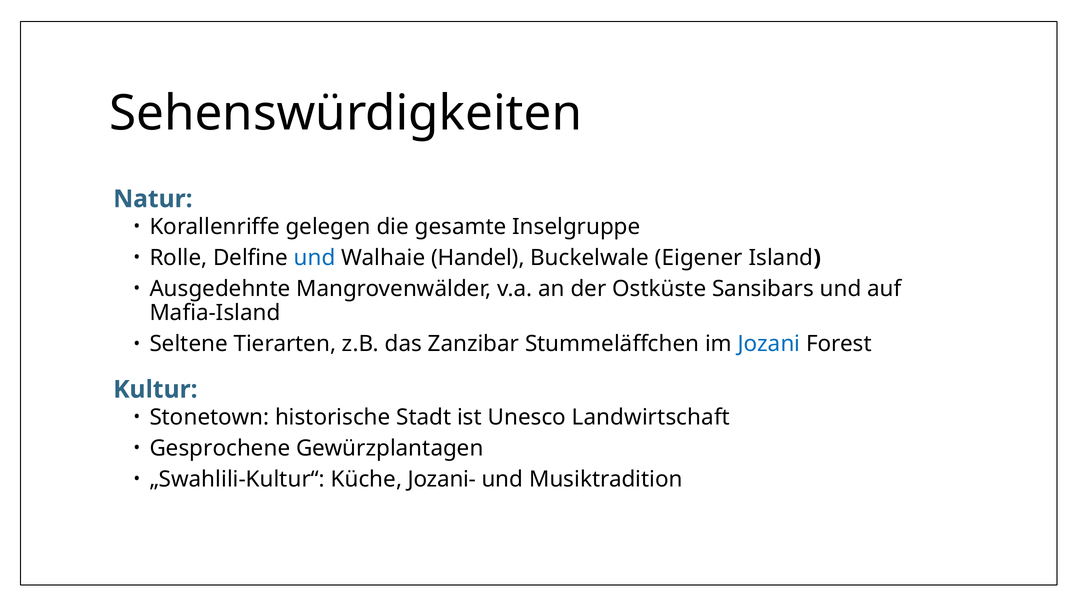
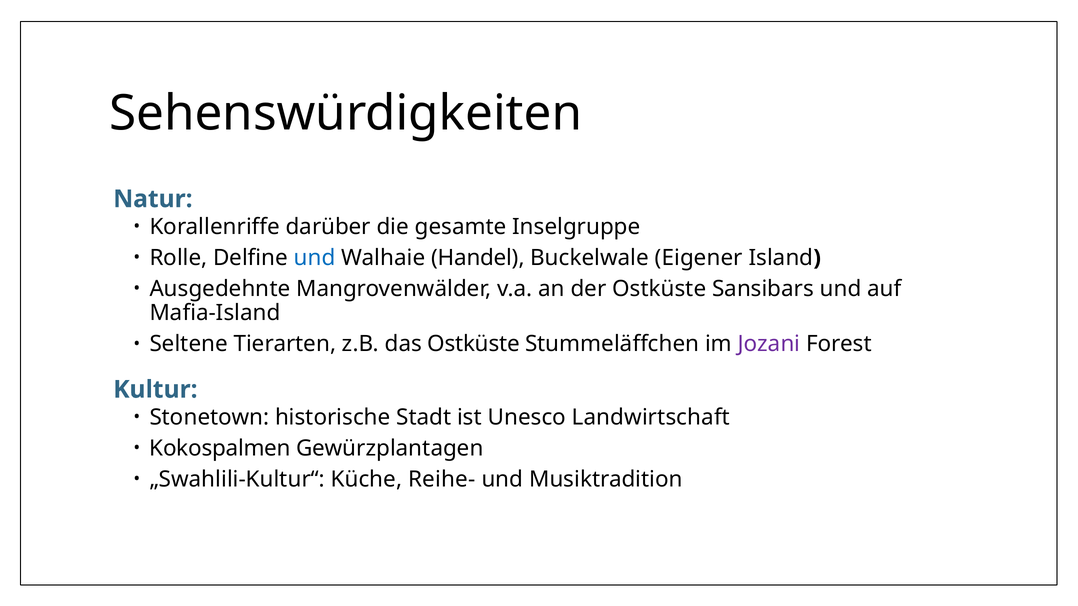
gelegen: gelegen -> darüber
das Zanzibar: Zanzibar -> Ostküste
Jozani colour: blue -> purple
Gesprochene: Gesprochene -> Kokospalmen
Jozani-: Jozani- -> Reihe-
